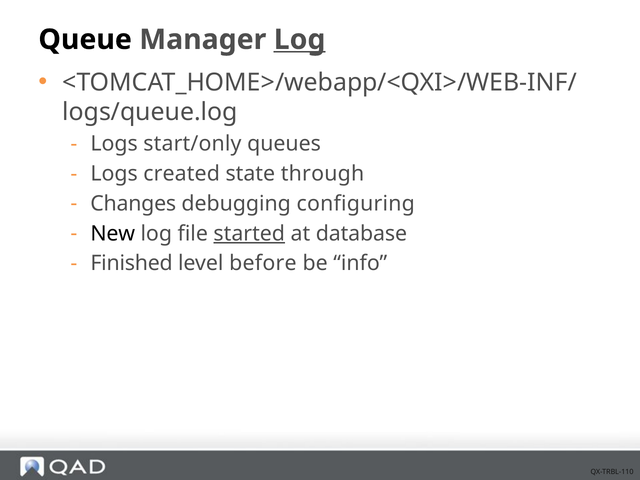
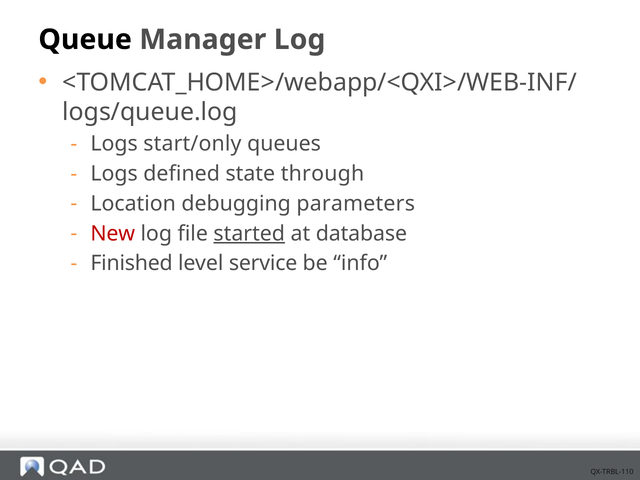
Log at (300, 40) underline: present -> none
created: created -> defined
Changes: Changes -> Location
configuring: configuring -> parameters
New colour: black -> red
before: before -> service
